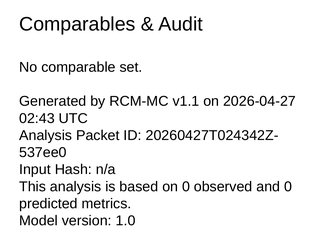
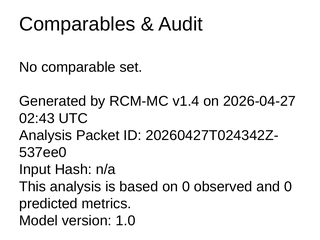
v1.1: v1.1 -> v1.4
